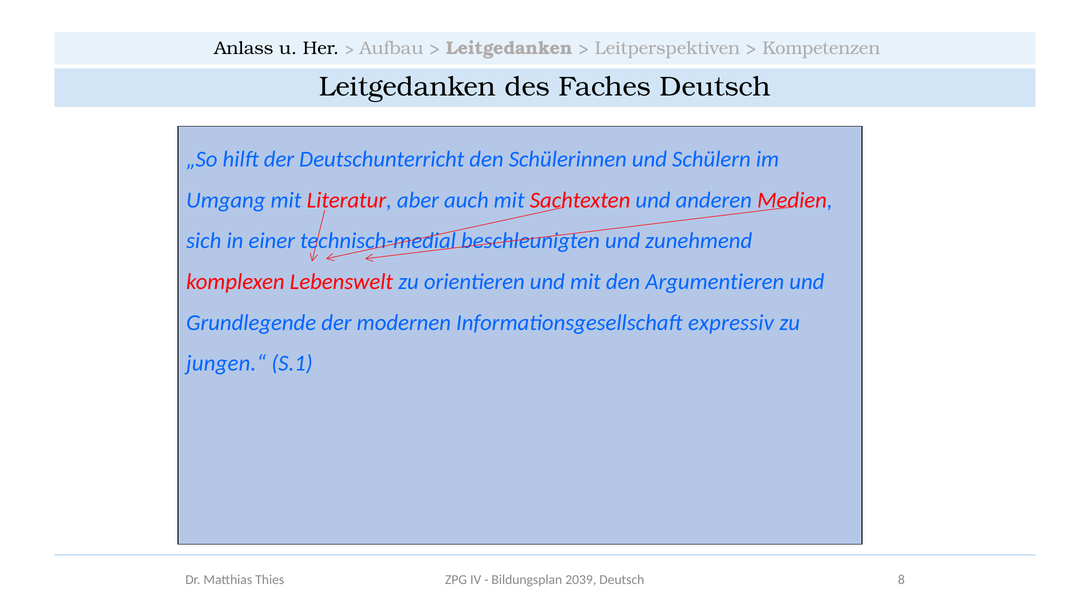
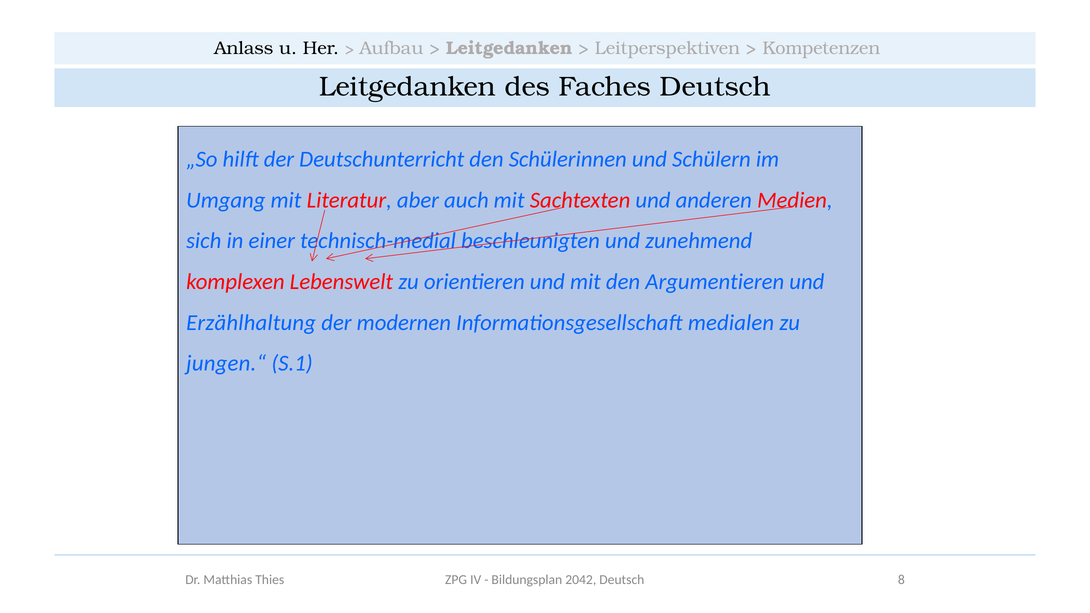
Grundlegende: Grundlegende -> Erzählhaltung
expressiv: expressiv -> medialen
2039: 2039 -> 2042
